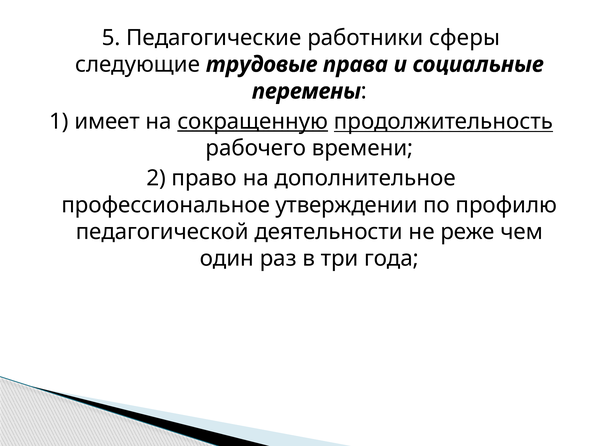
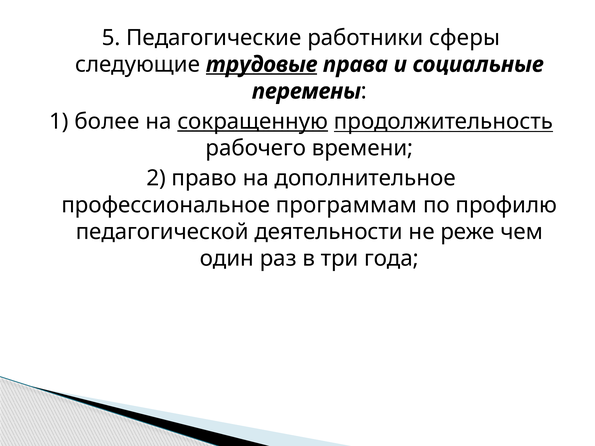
трудовые underline: none -> present
имеет: имеет -> более
утверждении: утверждении -> программам
